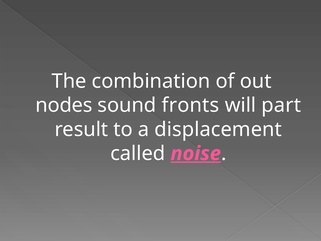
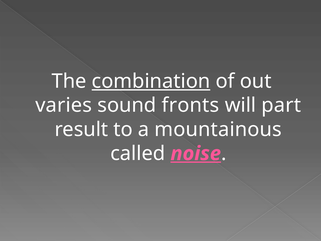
combination underline: none -> present
nodes: nodes -> varies
displacement: displacement -> mountainous
